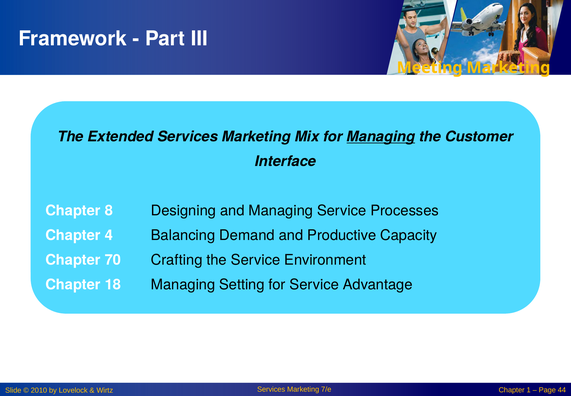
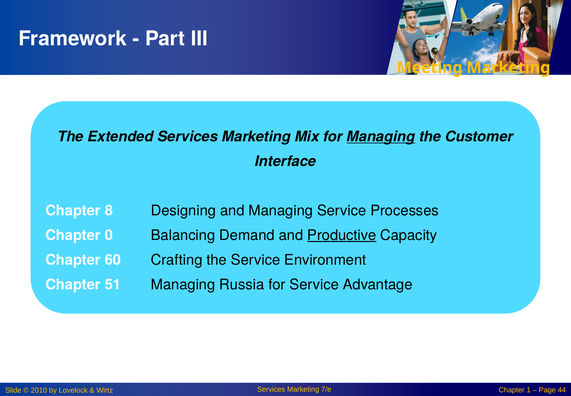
4: 4 -> 0
Productive underline: none -> present
70: 70 -> 60
18: 18 -> 51
Setting: Setting -> Russia
